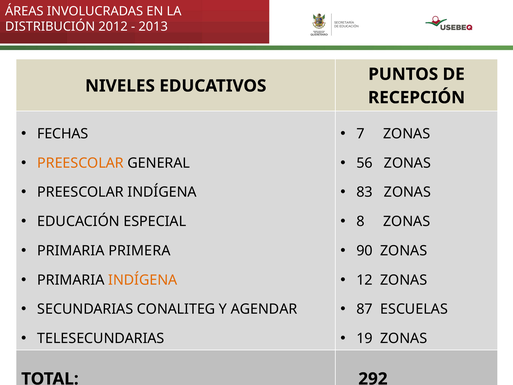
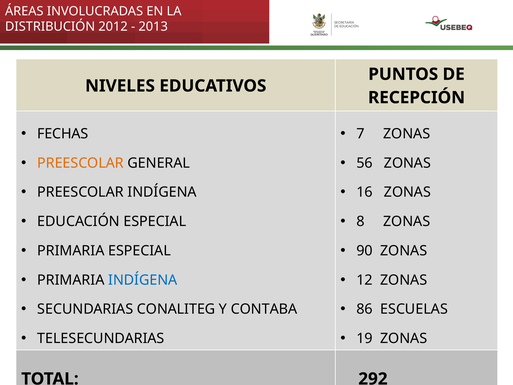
83: 83 -> 16
PRIMARIA PRIMERA: PRIMERA -> ESPECIAL
INDÍGENA at (143, 280) colour: orange -> blue
AGENDAR: AGENDAR -> CONTABA
87: 87 -> 86
